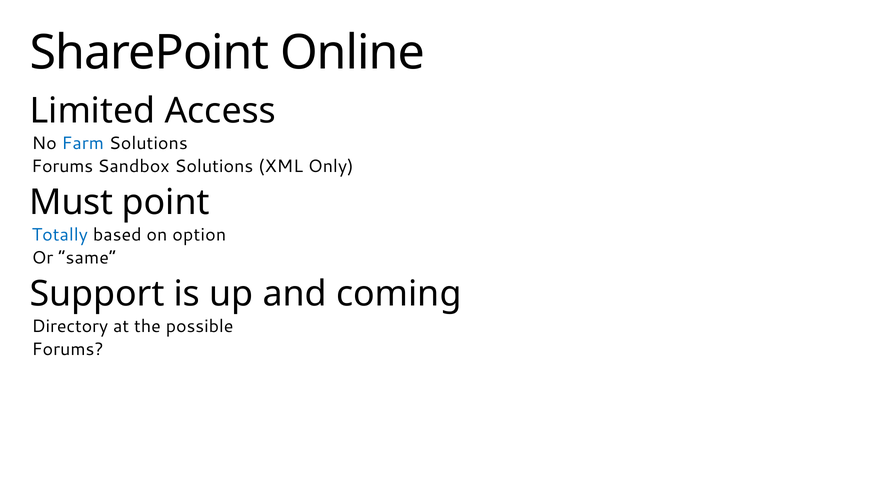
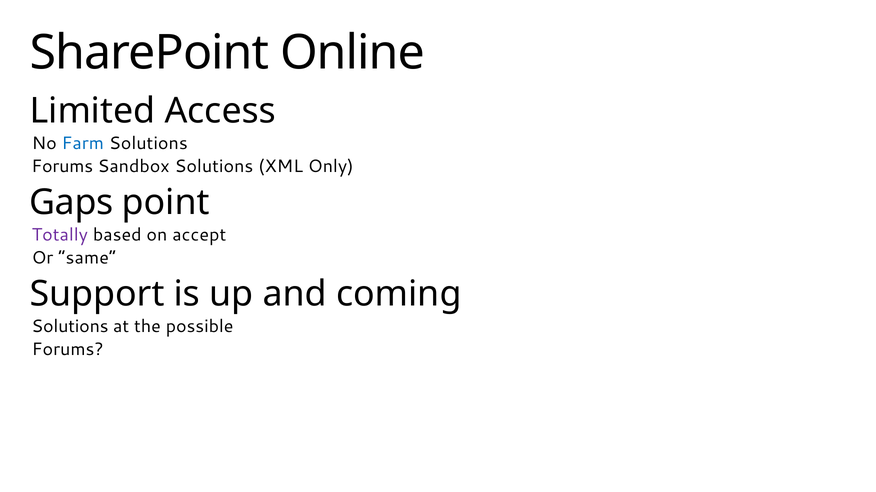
Must: Must -> Gaps
Totally colour: blue -> purple
option: option -> accept
Directory at (70, 327): Directory -> Solutions
